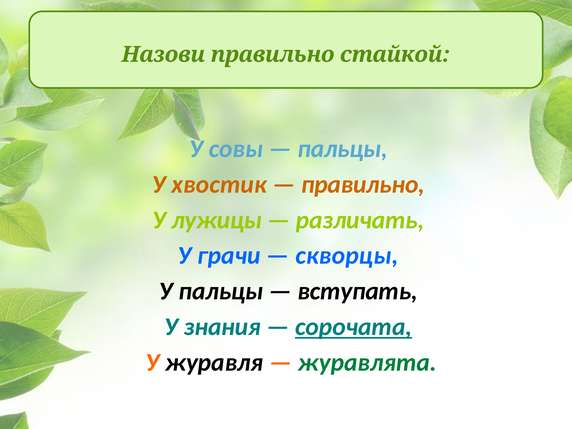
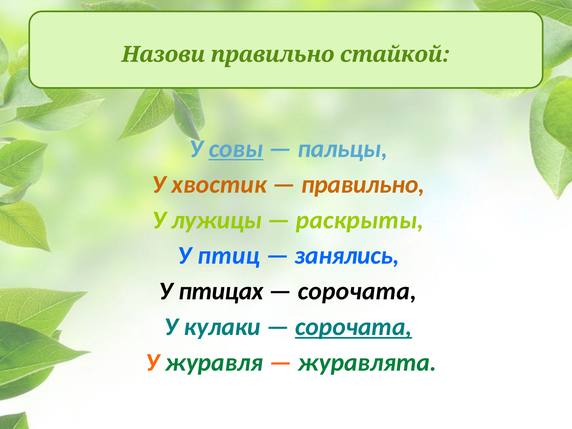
совы underline: none -> present
различать: различать -> раскрыты
грачи: грачи -> птиц
скворцы: скворцы -> занялись
У пальцы: пальцы -> птицах
вступать at (358, 291): вступать -> сорочата
знания: знания -> кулаки
журавля colour: black -> green
